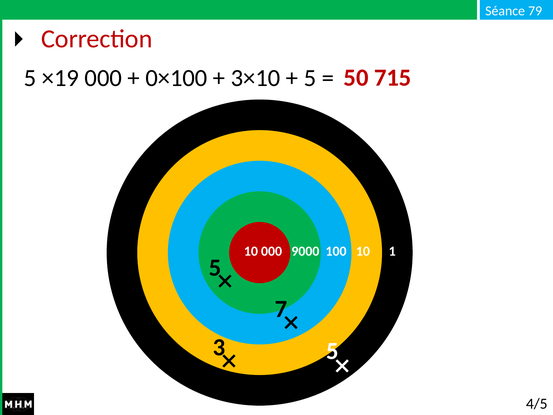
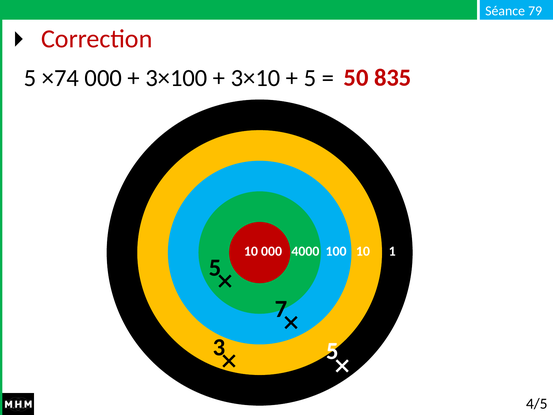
×19: ×19 -> ×74
0×100: 0×100 -> 3×100
715: 715 -> 835
9000: 9000 -> 4000
